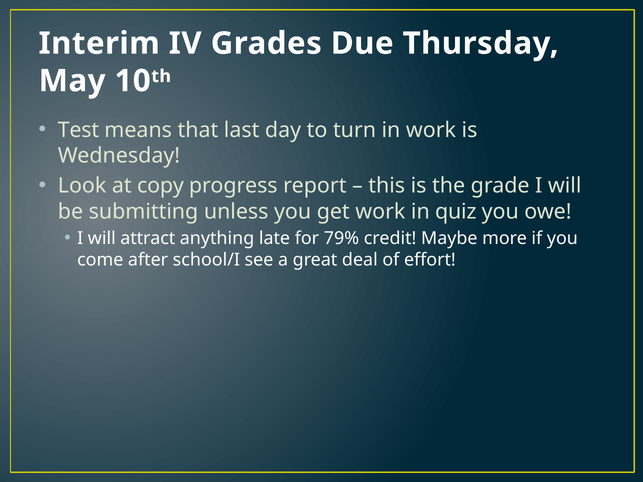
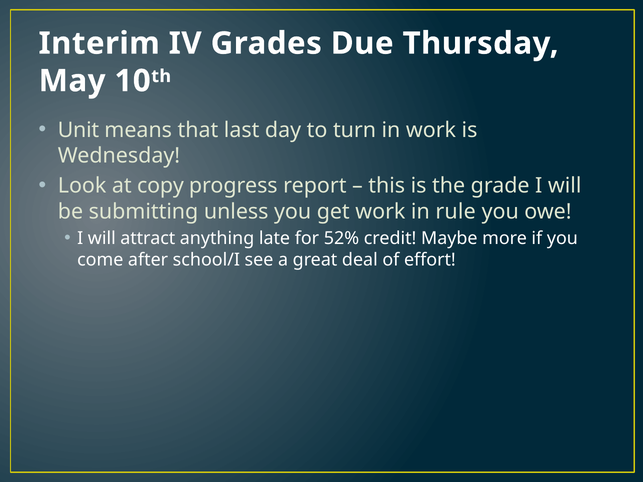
Test: Test -> Unit
quiz: quiz -> rule
79%: 79% -> 52%
